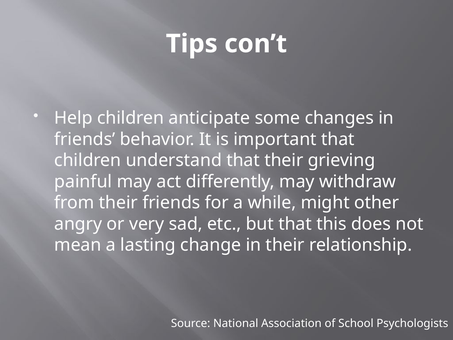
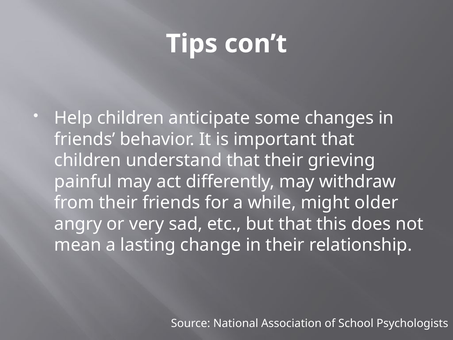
other: other -> older
